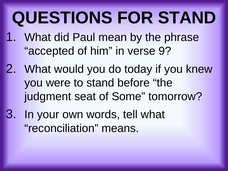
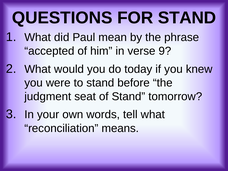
of Some: Some -> Stand
